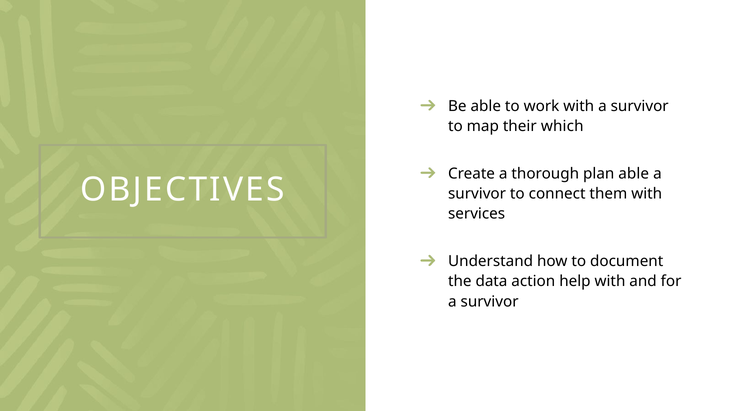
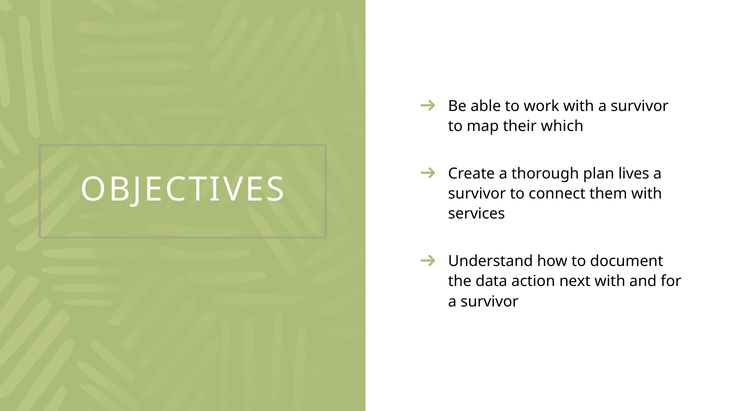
plan able: able -> lives
help: help -> next
